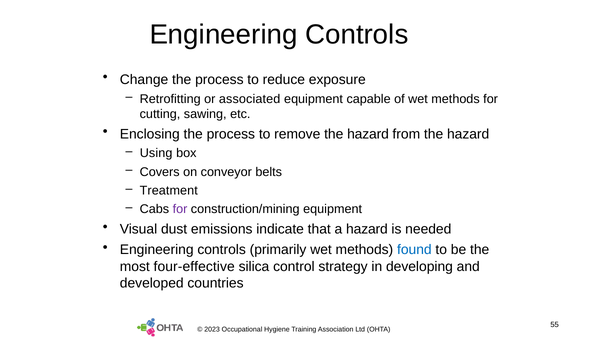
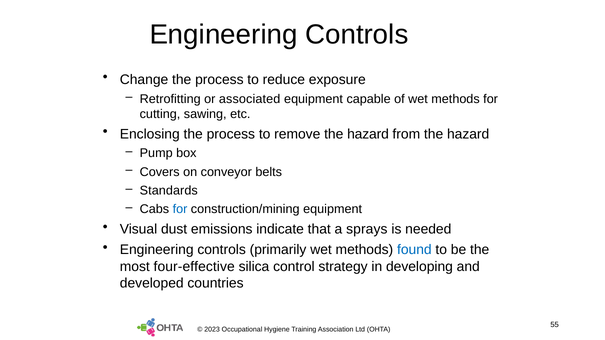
Using: Using -> Pump
Treatment: Treatment -> Standards
for at (180, 209) colour: purple -> blue
a hazard: hazard -> sprays
